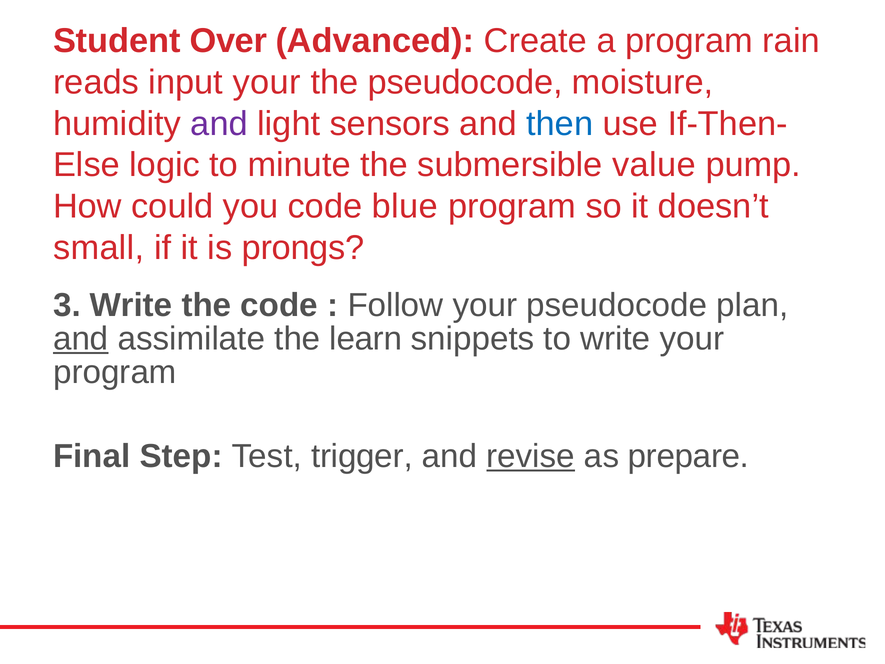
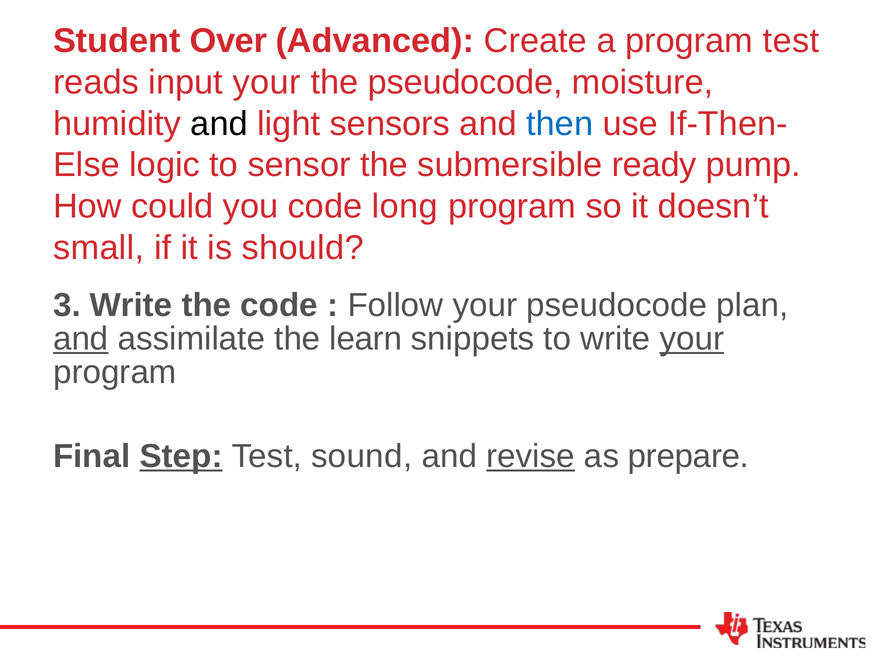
program rain: rain -> test
and at (219, 124) colour: purple -> black
minute: minute -> sensor
value: value -> ready
blue: blue -> long
prongs: prongs -> should
your at (692, 339) underline: none -> present
Step underline: none -> present
trigger: trigger -> sound
